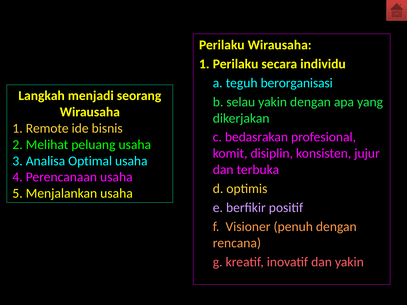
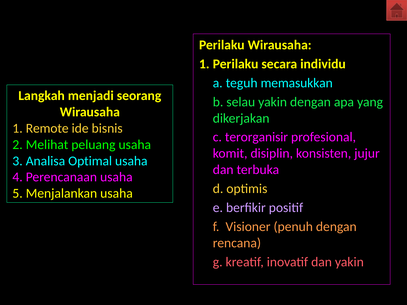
berorganisasi: berorganisasi -> memasukkan
bedasrakan: bedasrakan -> terorganisir
